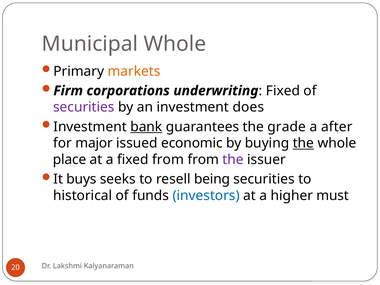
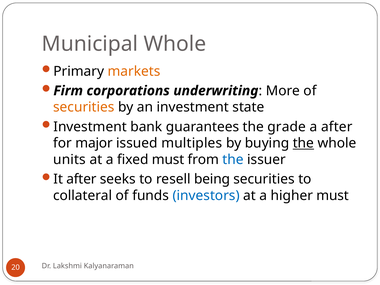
Fixed at (283, 91): Fixed -> More
securities at (84, 107) colour: purple -> orange
does: does -> state
bank underline: present -> none
economic: economic -> multiples
place: place -> units
fixed from: from -> must
the at (233, 160) colour: purple -> blue
It buys: buys -> after
historical: historical -> collateral
